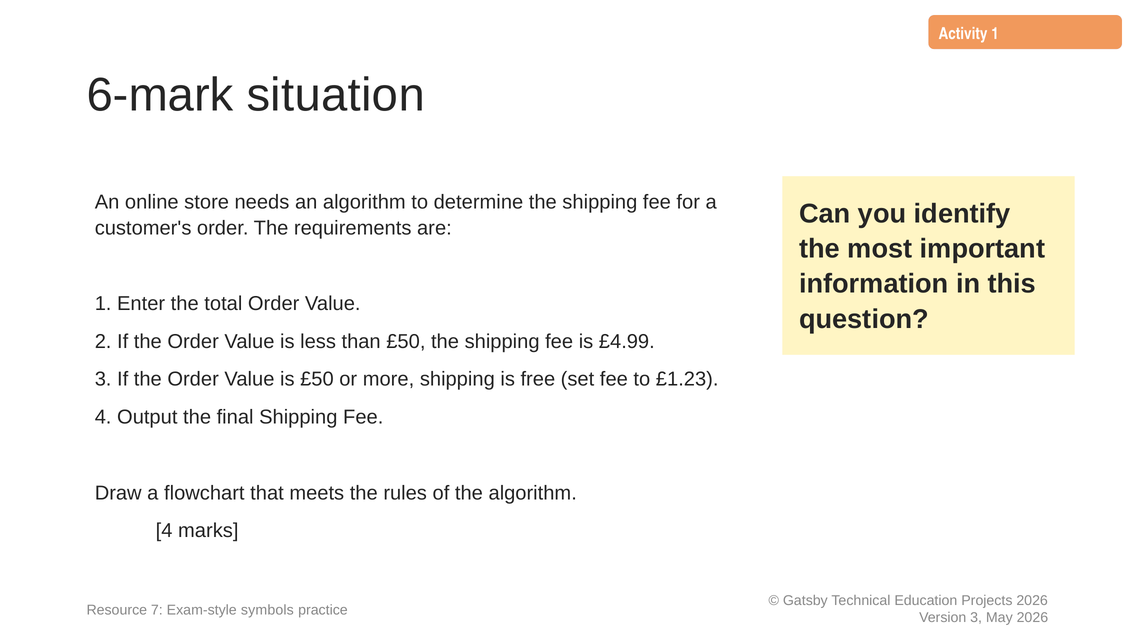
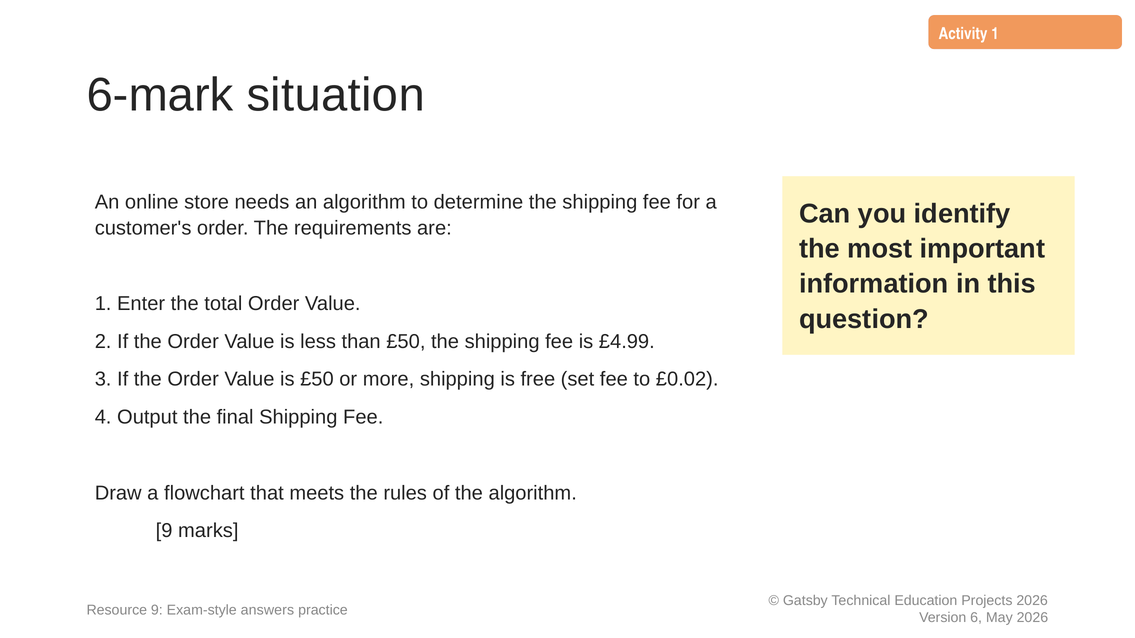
£1.23: £1.23 -> £0.02
4 at (164, 531): 4 -> 9
Resource 7: 7 -> 9
symbols: symbols -> answers
3 at (976, 618): 3 -> 6
